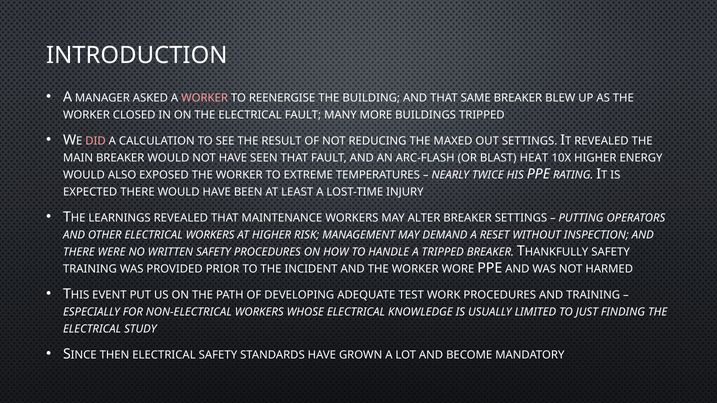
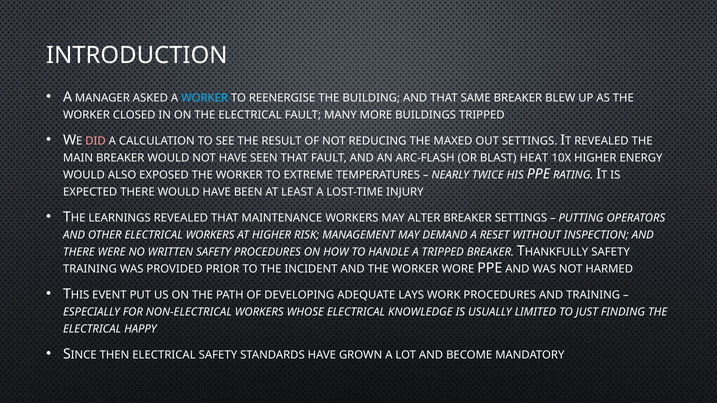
WORKER at (205, 98) colour: pink -> light blue
TEST: TEST -> LAYS
STUDY: STUDY -> HAPPY
